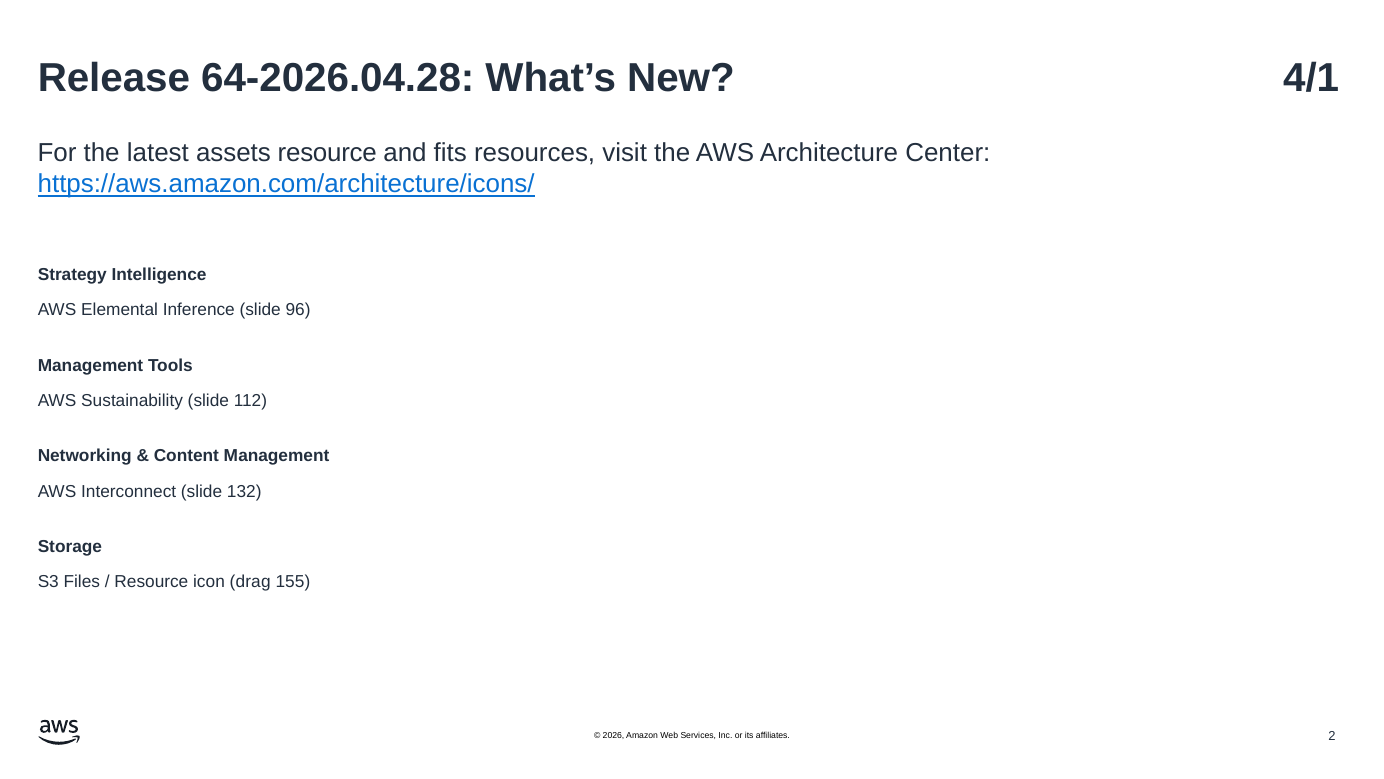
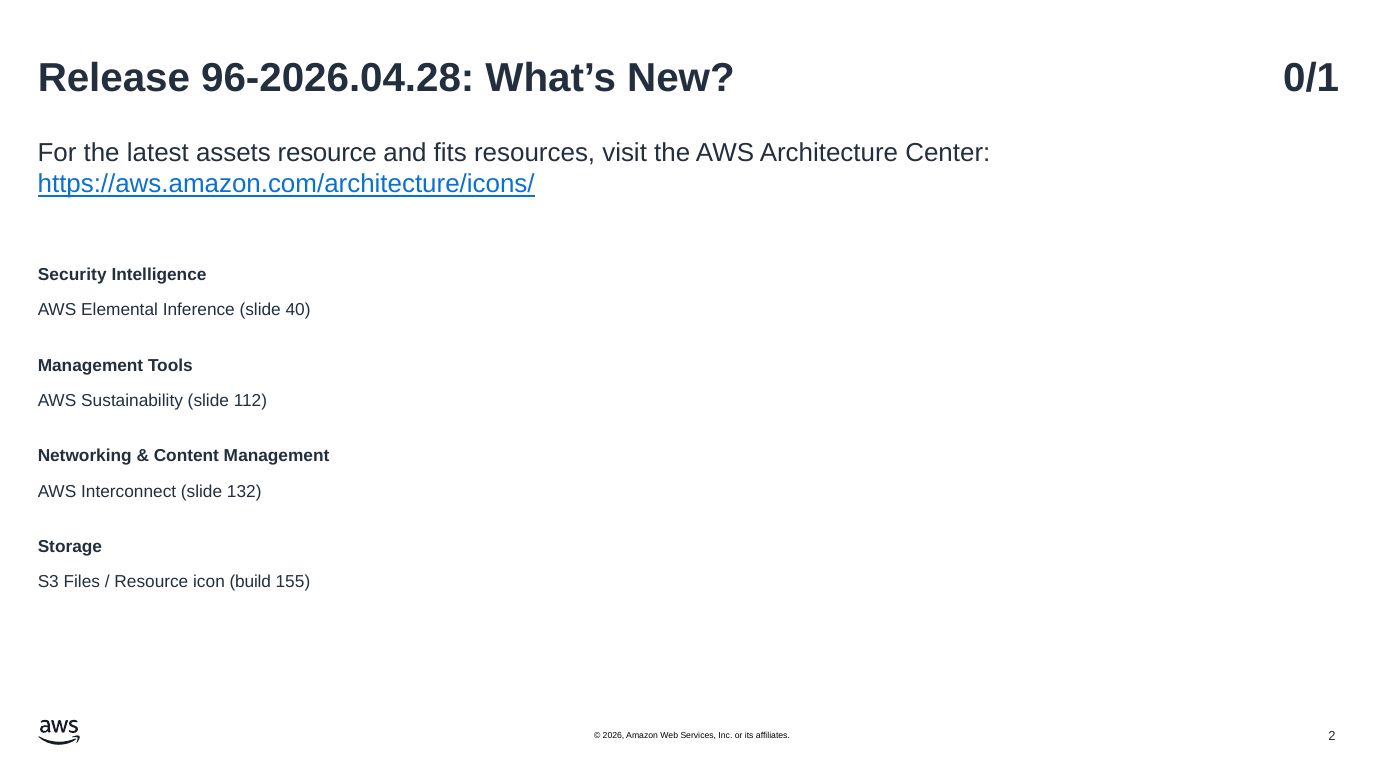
64-2026.04.28: 64-2026.04.28 -> 96-2026.04.28
4/1: 4/1 -> 0/1
Strategy: Strategy -> Security
96: 96 -> 40
drag: drag -> build
